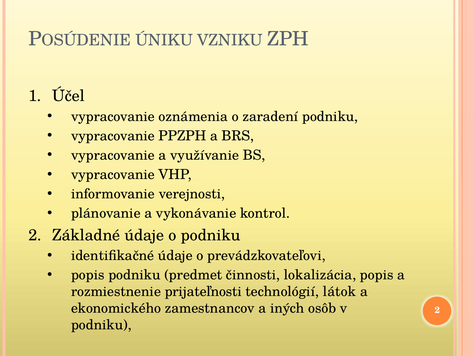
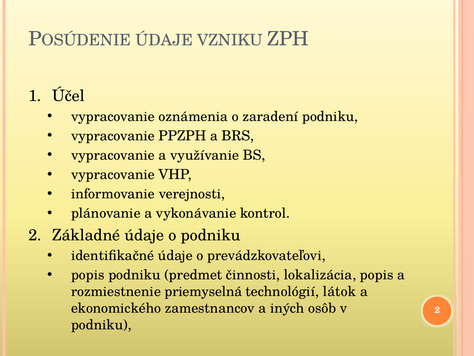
ÚNIKU at (164, 40): ÚNIKU -> ÚDAJE
prijateľnosti: prijateľnosti -> priemyselná
